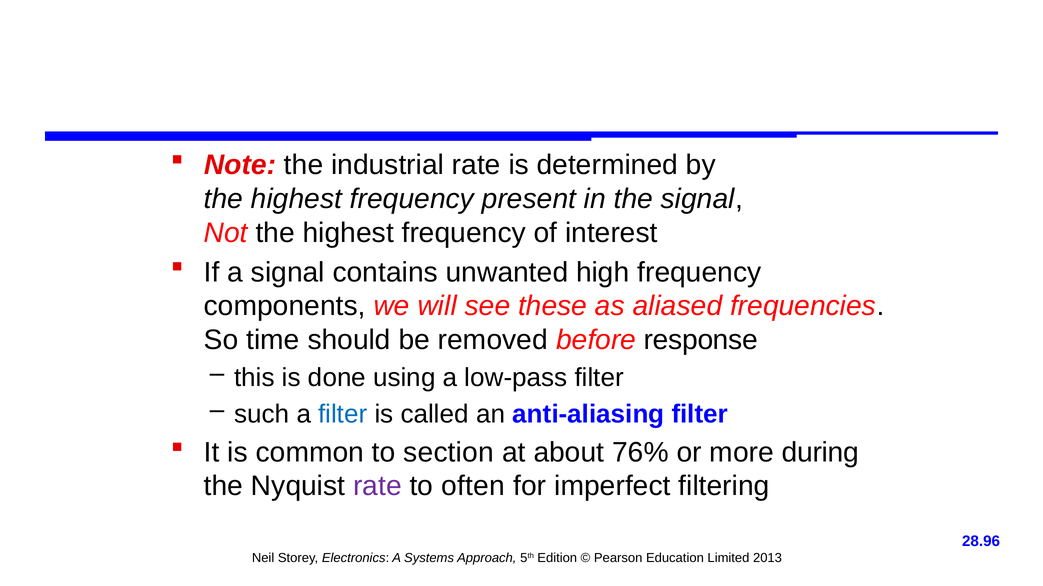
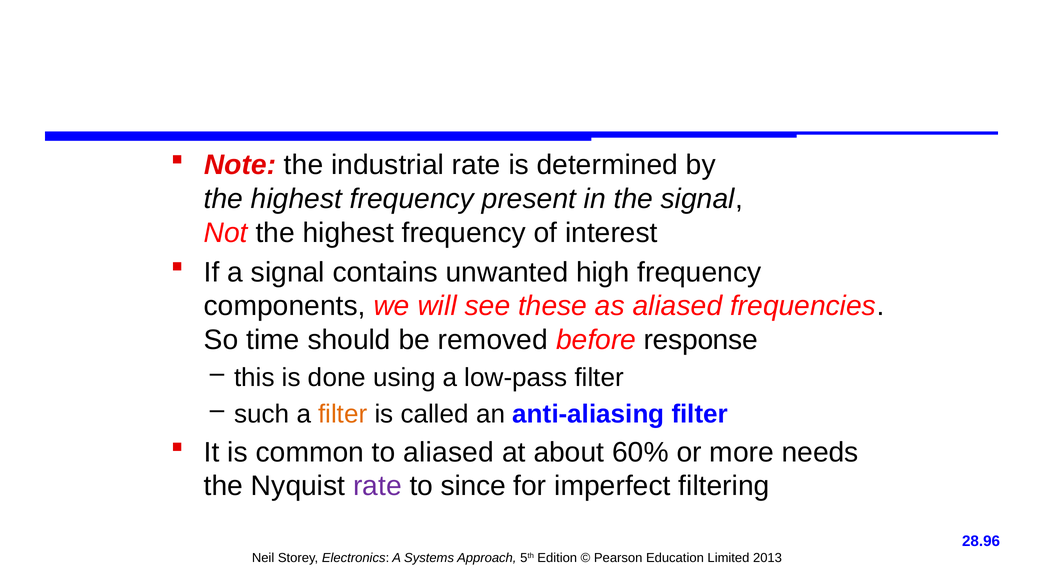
filter at (343, 414) colour: blue -> orange
to section: section -> aliased
76%: 76% -> 60%
during: during -> needs
often: often -> since
